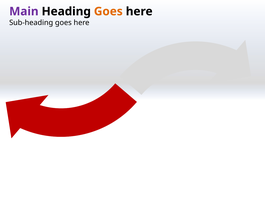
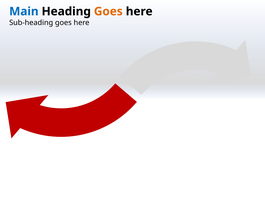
Main colour: purple -> blue
